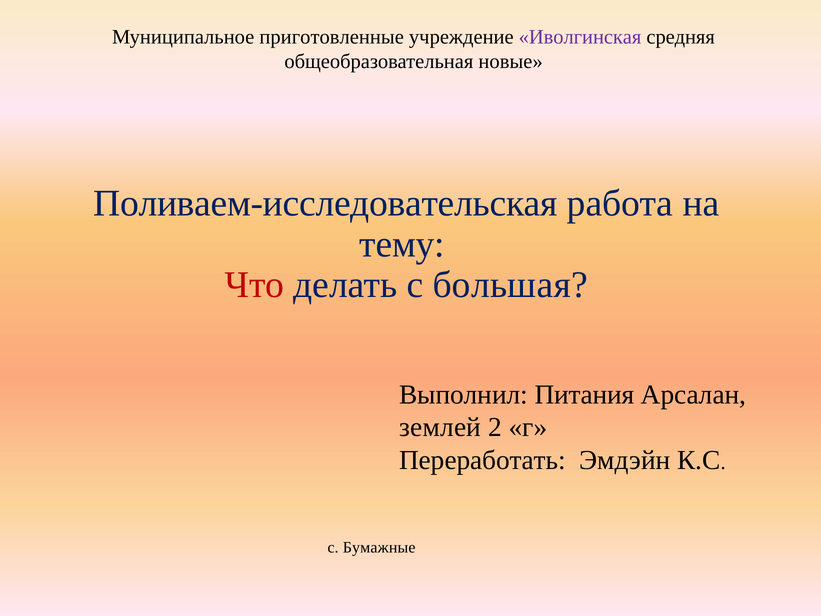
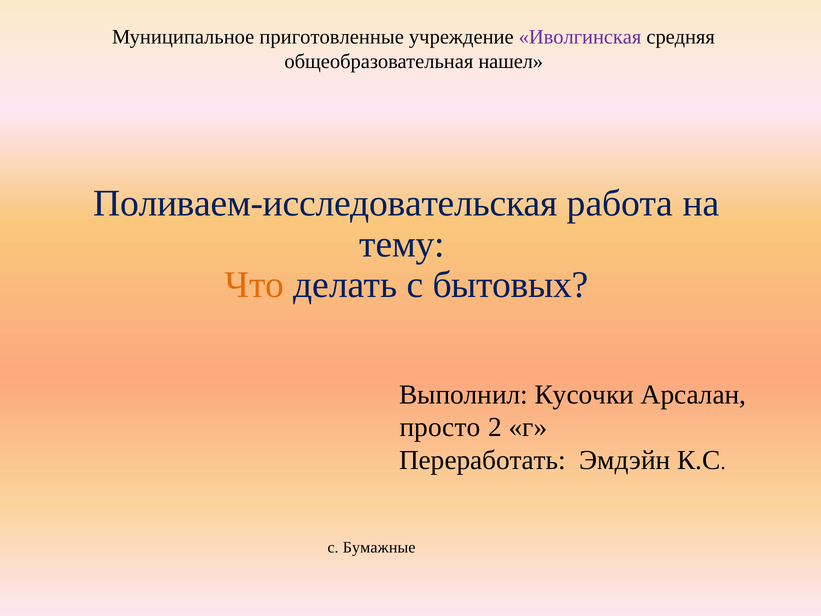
новые: новые -> нашел
Что colour: red -> orange
большая: большая -> бытовых
Питания: Питания -> Кусочки
землей: землей -> просто
